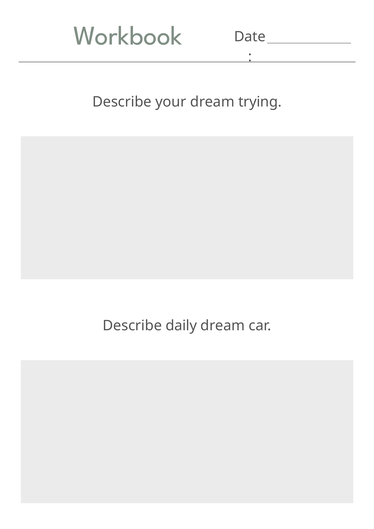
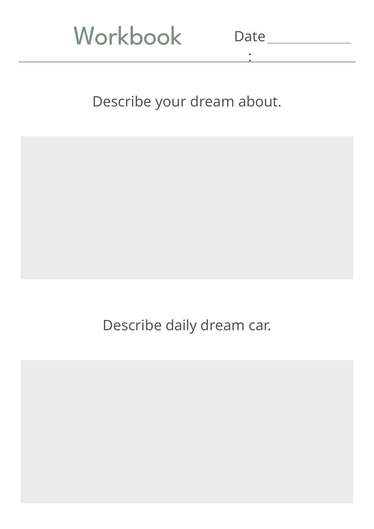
trying: trying -> about
